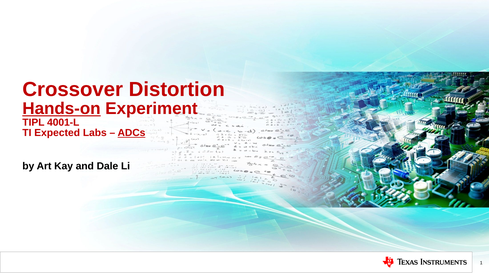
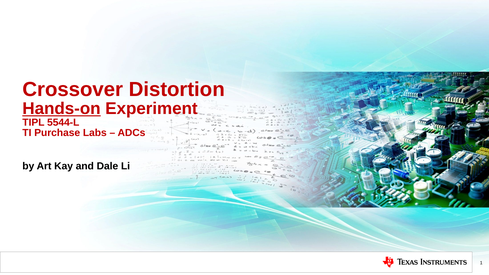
4001-L: 4001-L -> 5544-L
Expected: Expected -> Purchase
ADCs underline: present -> none
